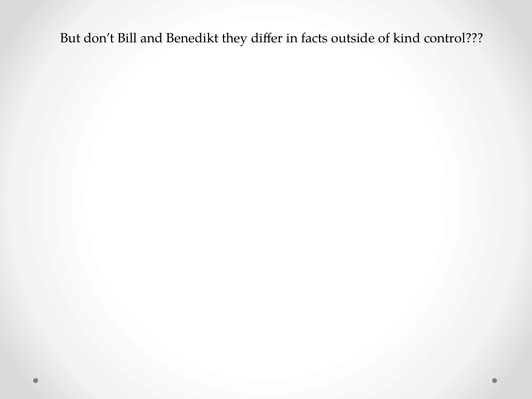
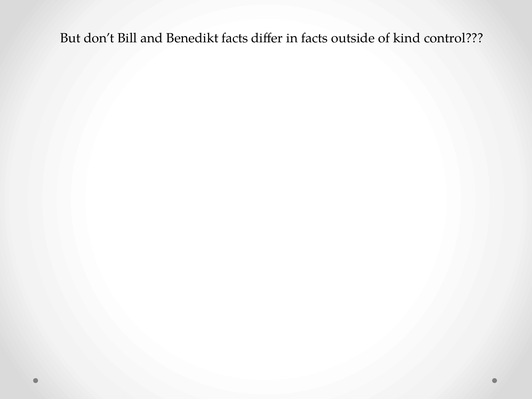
Benedikt they: they -> facts
